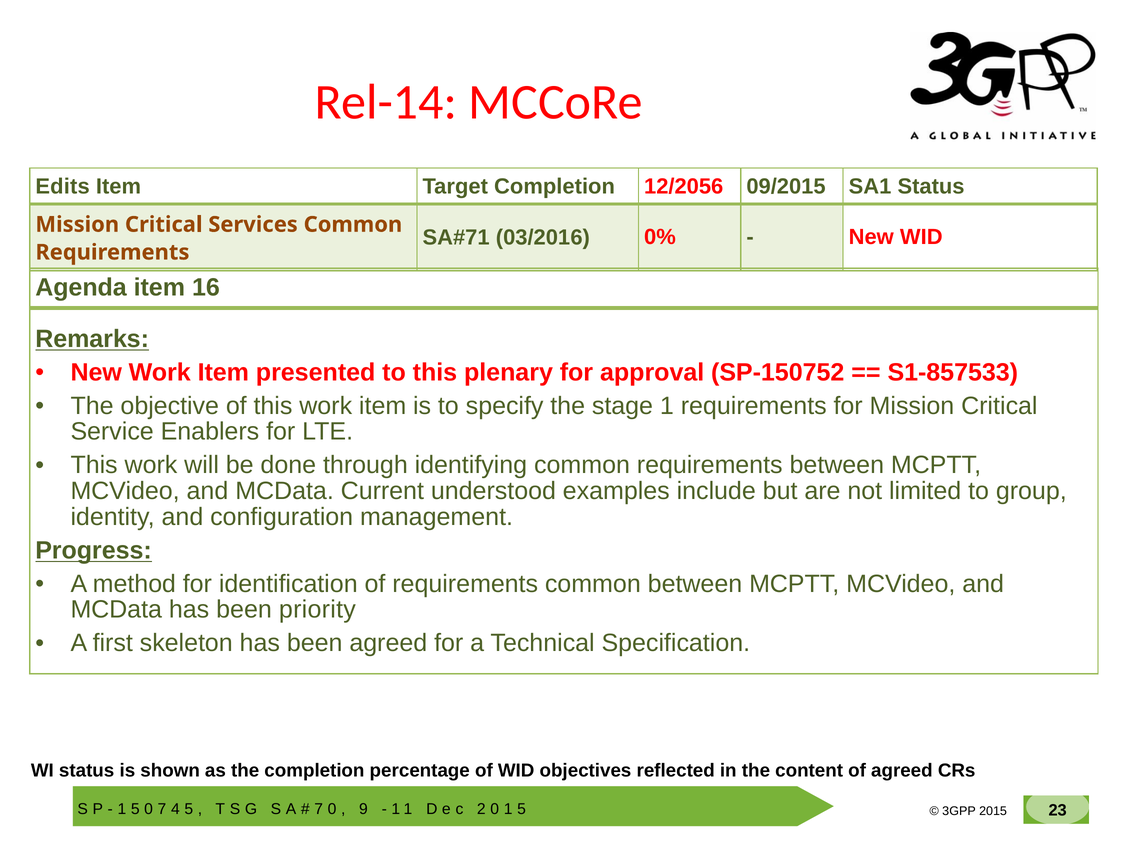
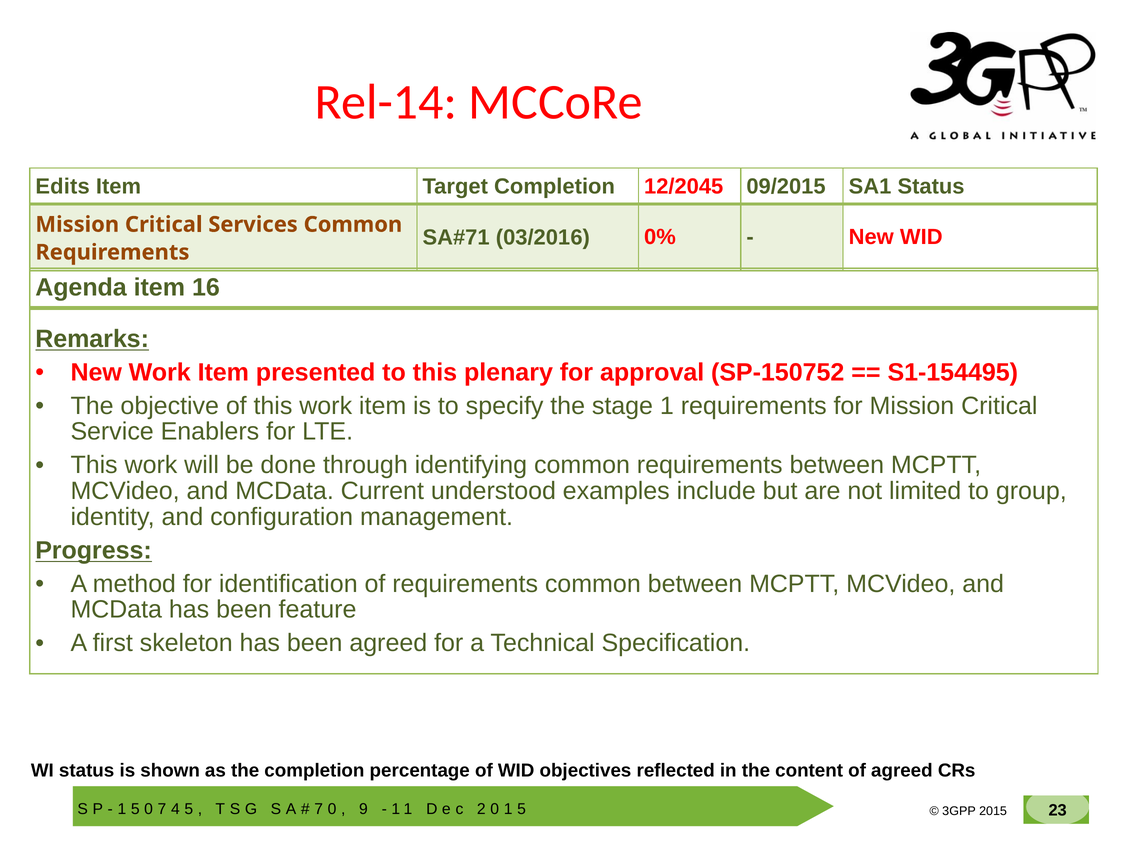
12/2056: 12/2056 -> 12/2045
S1-857533: S1-857533 -> S1-154495
priority: priority -> feature
